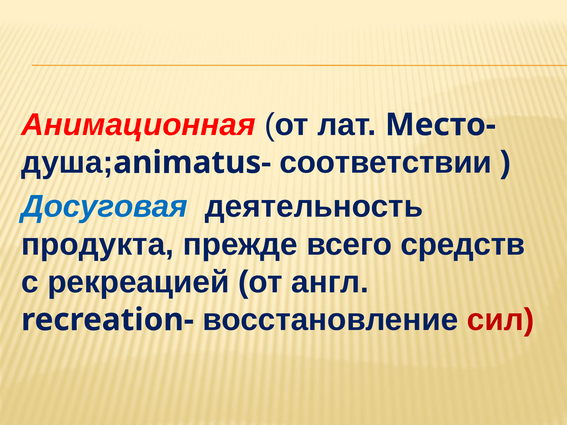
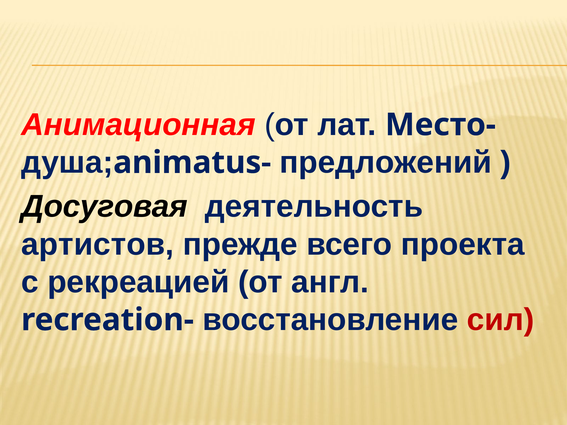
соответствии: соответствии -> предложений
Досуговая colour: blue -> black
продукта: продукта -> артистов
средств: средств -> проекта
